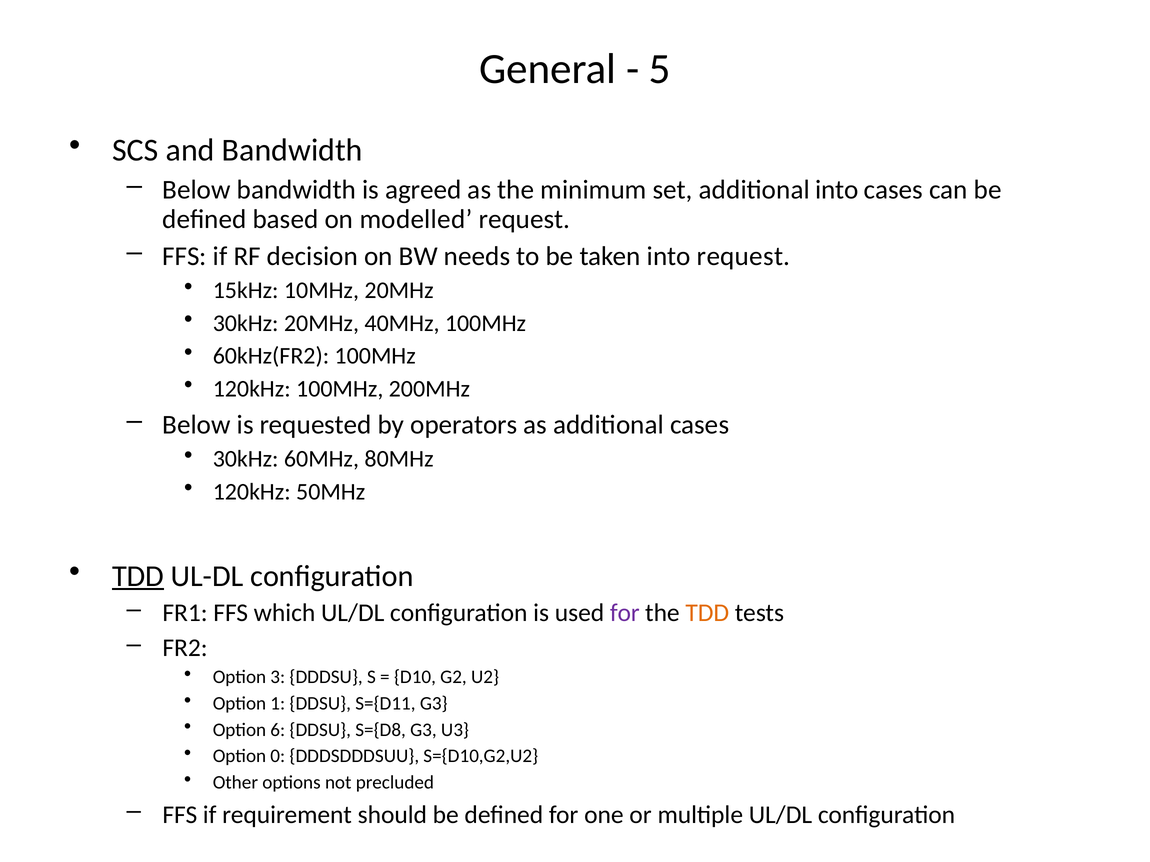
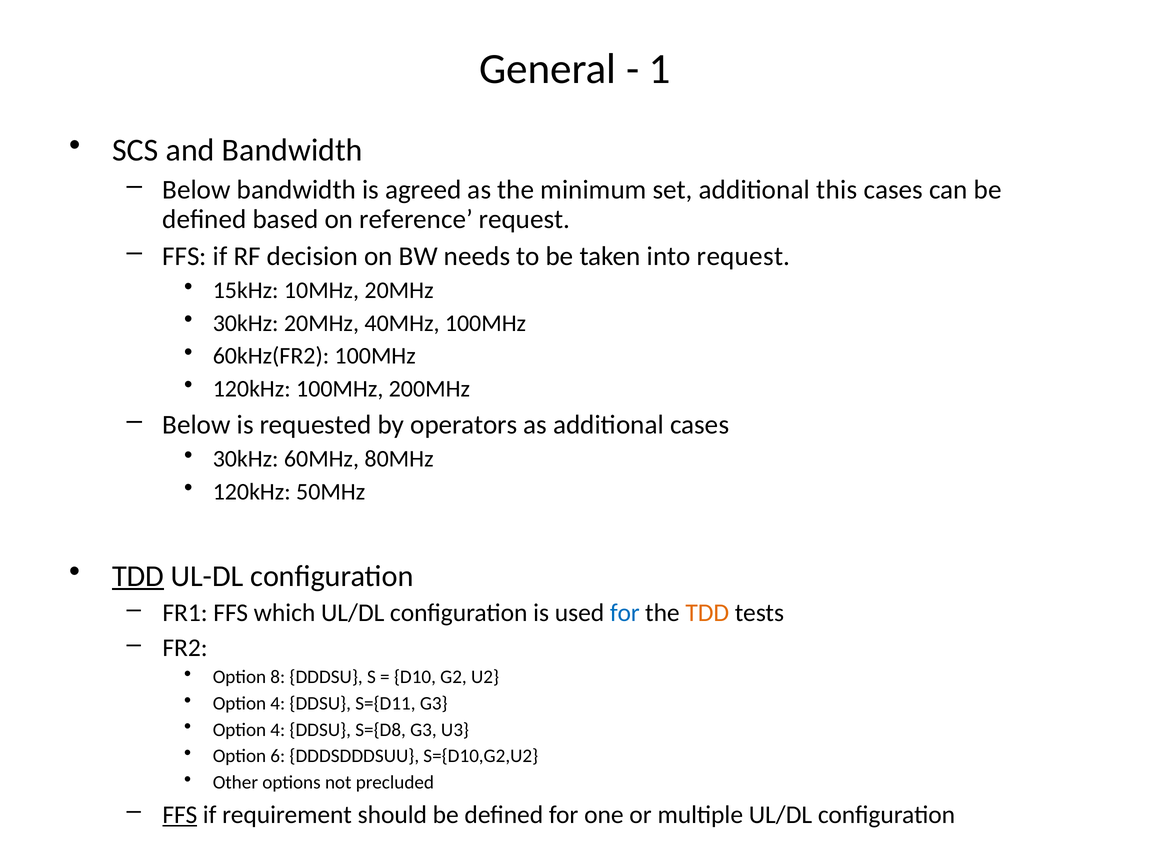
5: 5 -> 1
additional into: into -> this
modelled: modelled -> reference
for at (625, 613) colour: purple -> blue
3: 3 -> 8
1 at (278, 704): 1 -> 4
6 at (278, 730): 6 -> 4
0: 0 -> 6
FFS at (180, 815) underline: none -> present
